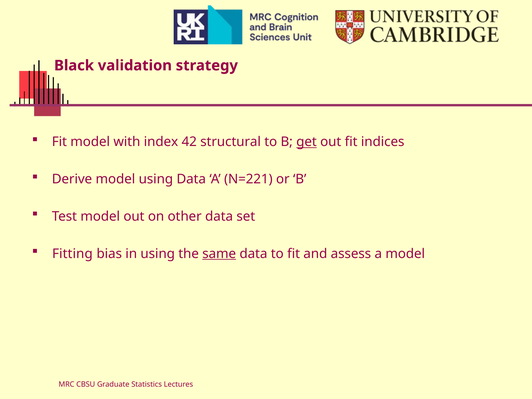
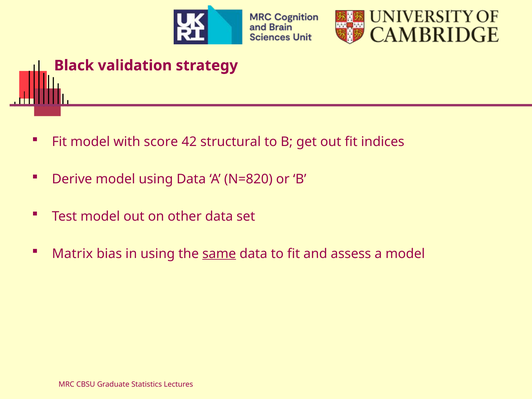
index: index -> score
get underline: present -> none
N=221: N=221 -> N=820
Fitting: Fitting -> Matrix
